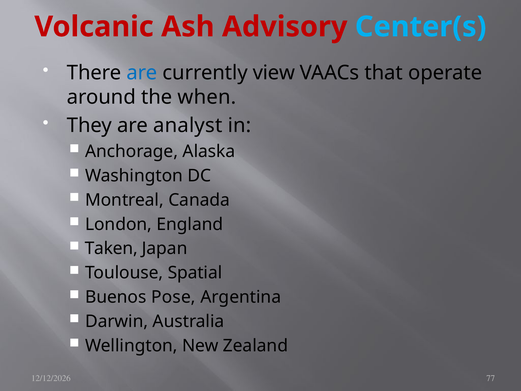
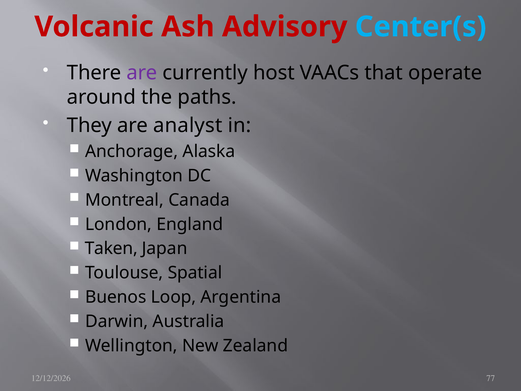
are at (142, 73) colour: blue -> purple
view: view -> host
when: when -> paths
Pose: Pose -> Loop
